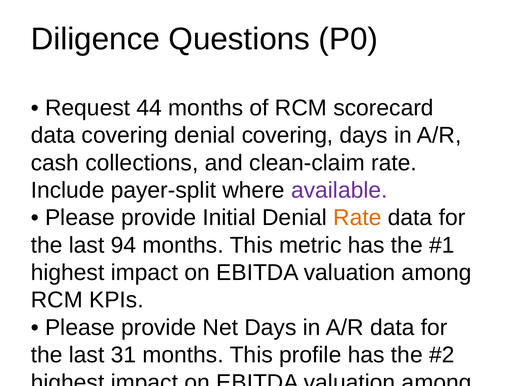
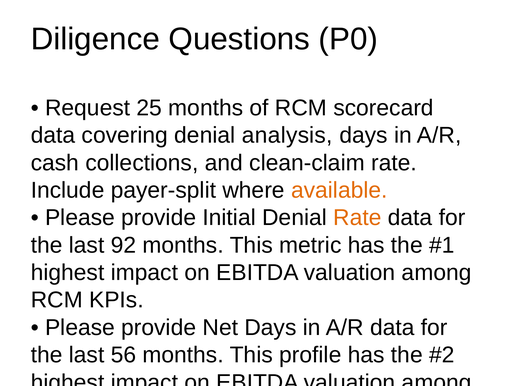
44: 44 -> 25
denial covering: covering -> analysis
available colour: purple -> orange
94: 94 -> 92
31: 31 -> 56
